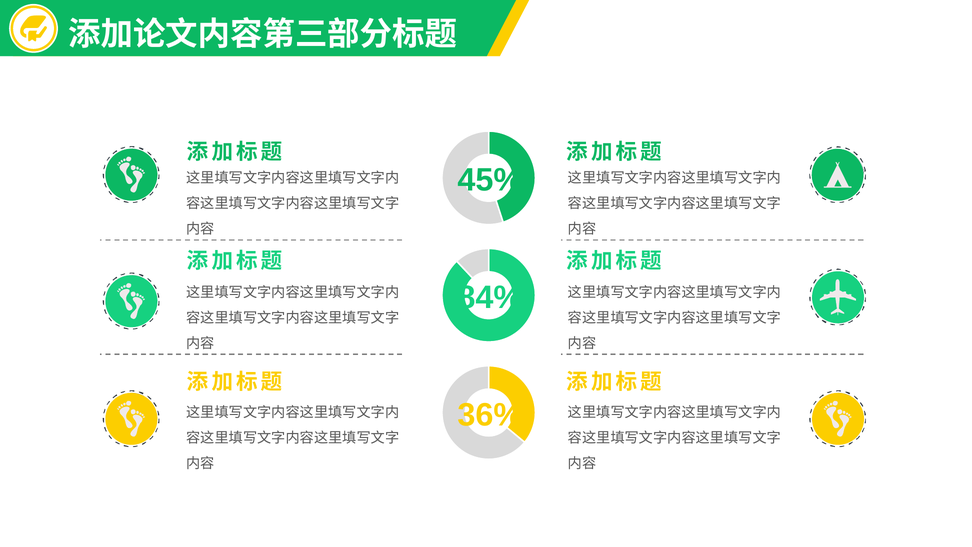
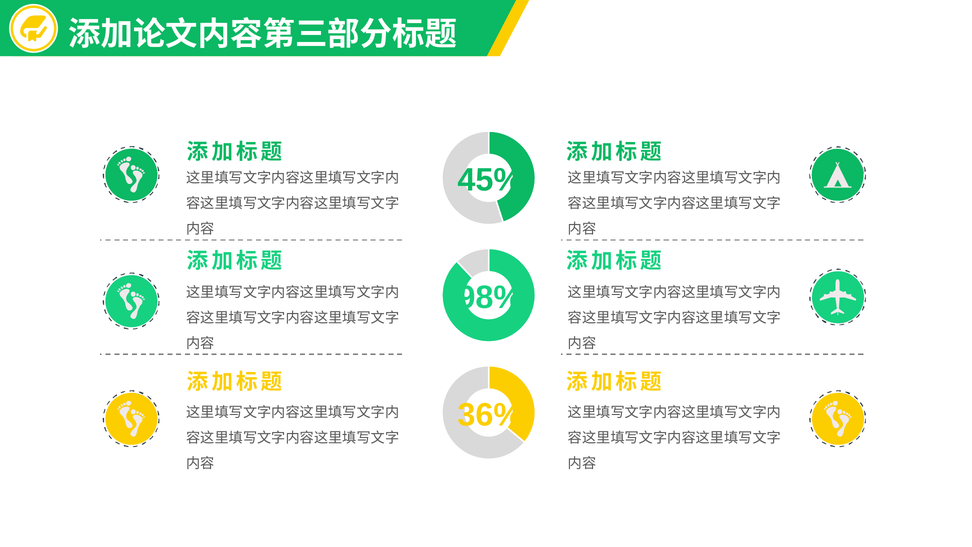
84%: 84% -> 98%
